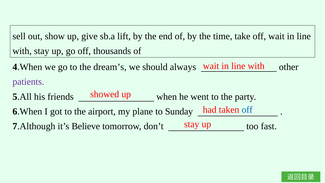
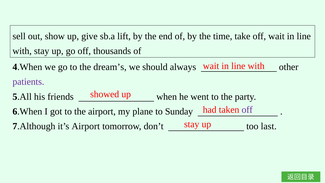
off at (247, 110) colour: blue -> purple
it’s Believe: Believe -> Airport
fast: fast -> last
